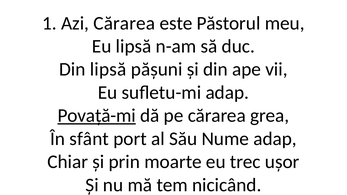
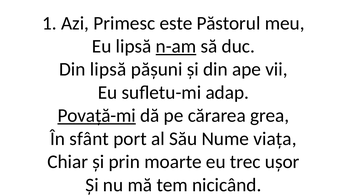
Azi Cărarea: Cărarea -> Primesc
n-am underline: none -> present
Nume adap: adap -> viața
